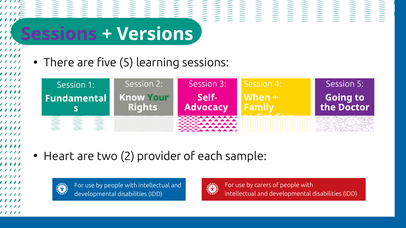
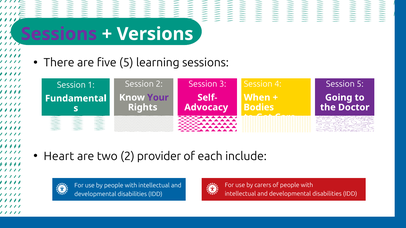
Your colour: green -> purple
Family: Family -> Bodies
sample: sample -> include
